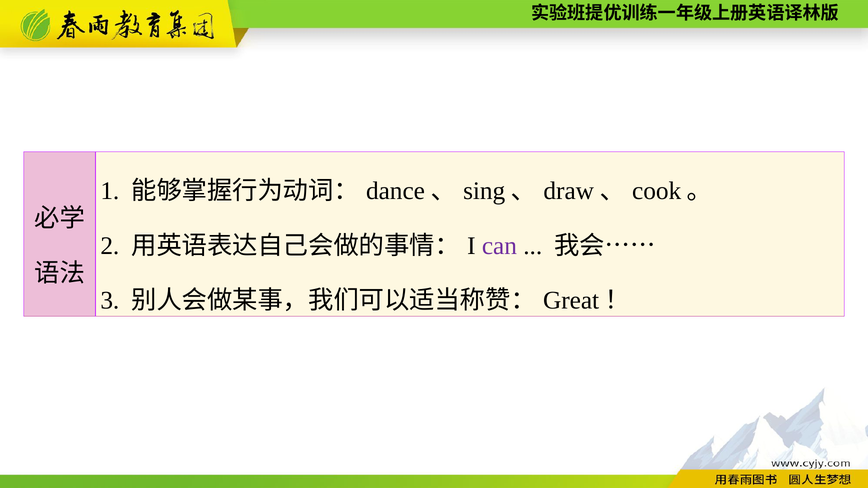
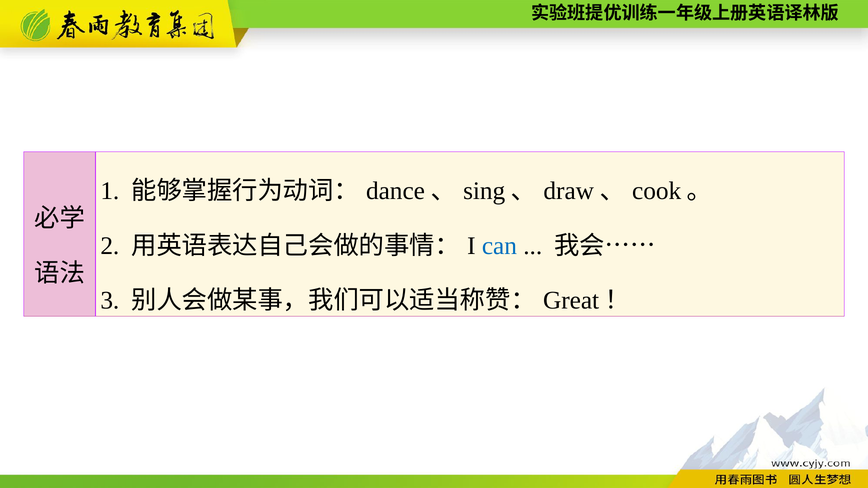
can colour: purple -> blue
